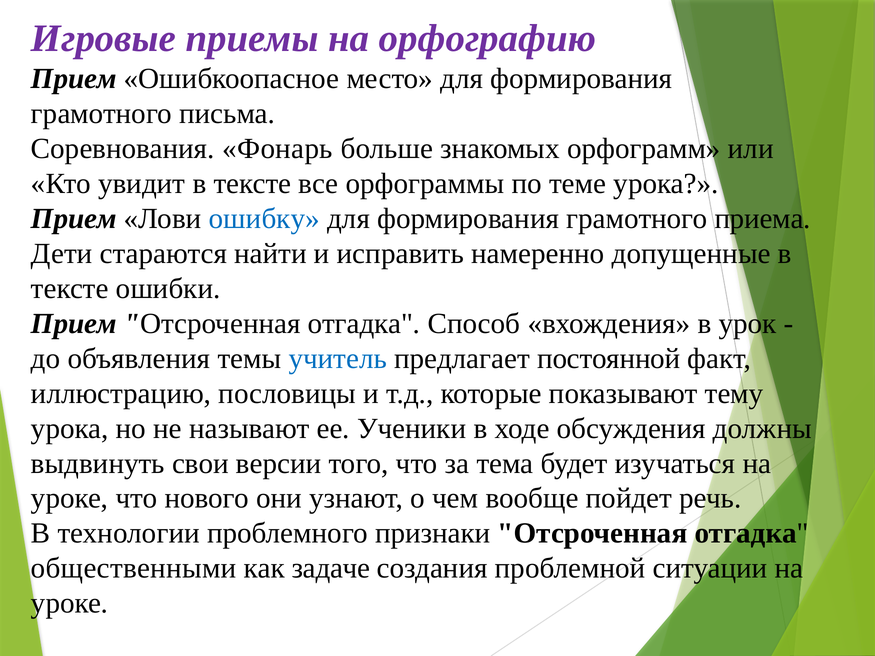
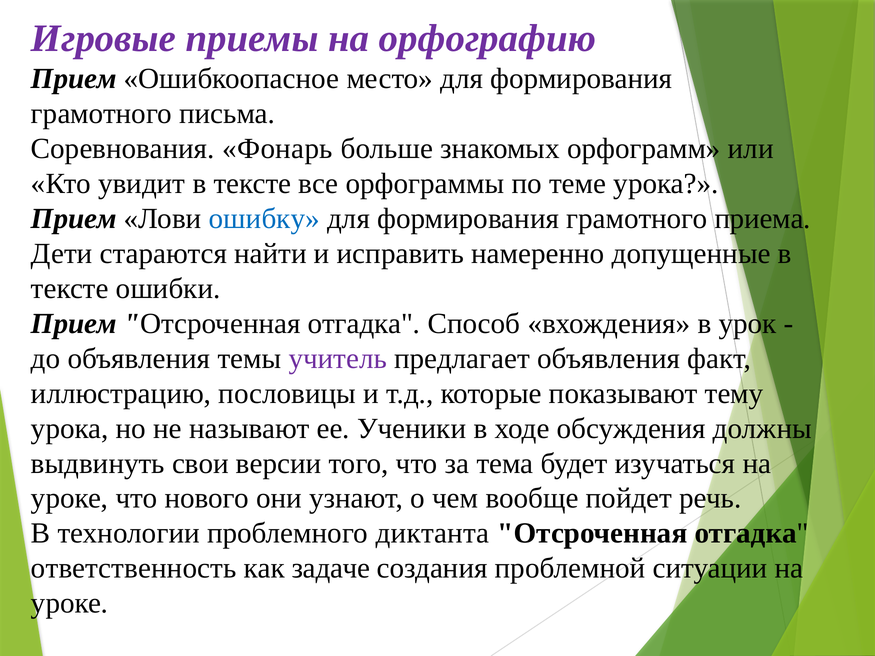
учитель colour: blue -> purple
предлагает постоянной: постоянной -> объявления
признаки: признаки -> диктанта
общественными: общественными -> ответственность
